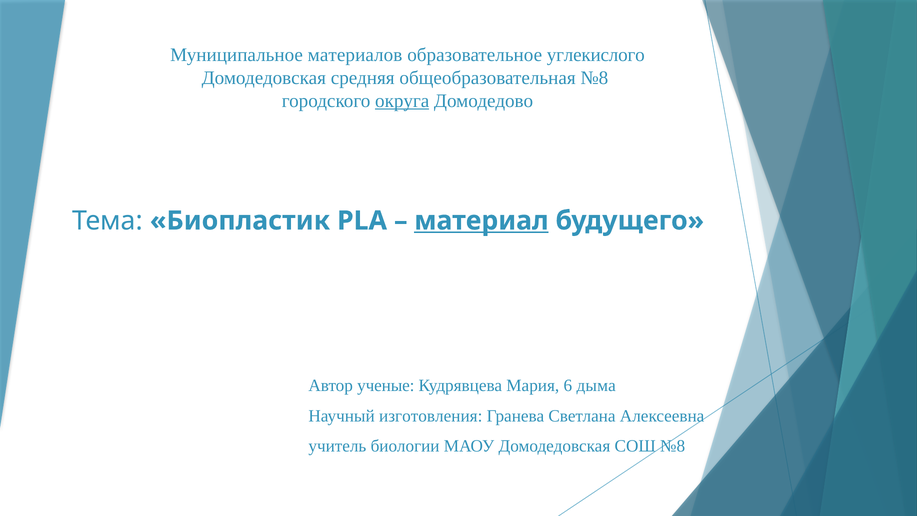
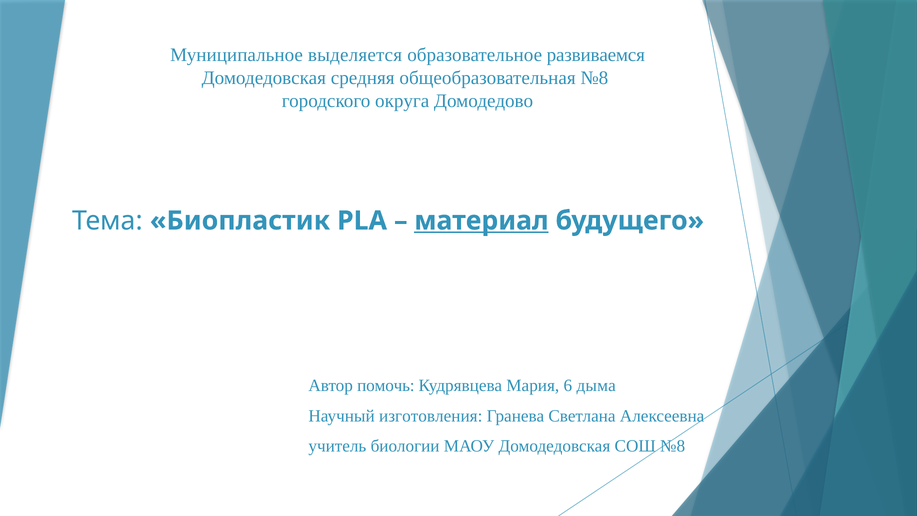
материалов: материалов -> выделяется
углекислого: углекислого -> развиваемся
округа underline: present -> none
ученые: ученые -> помочь
